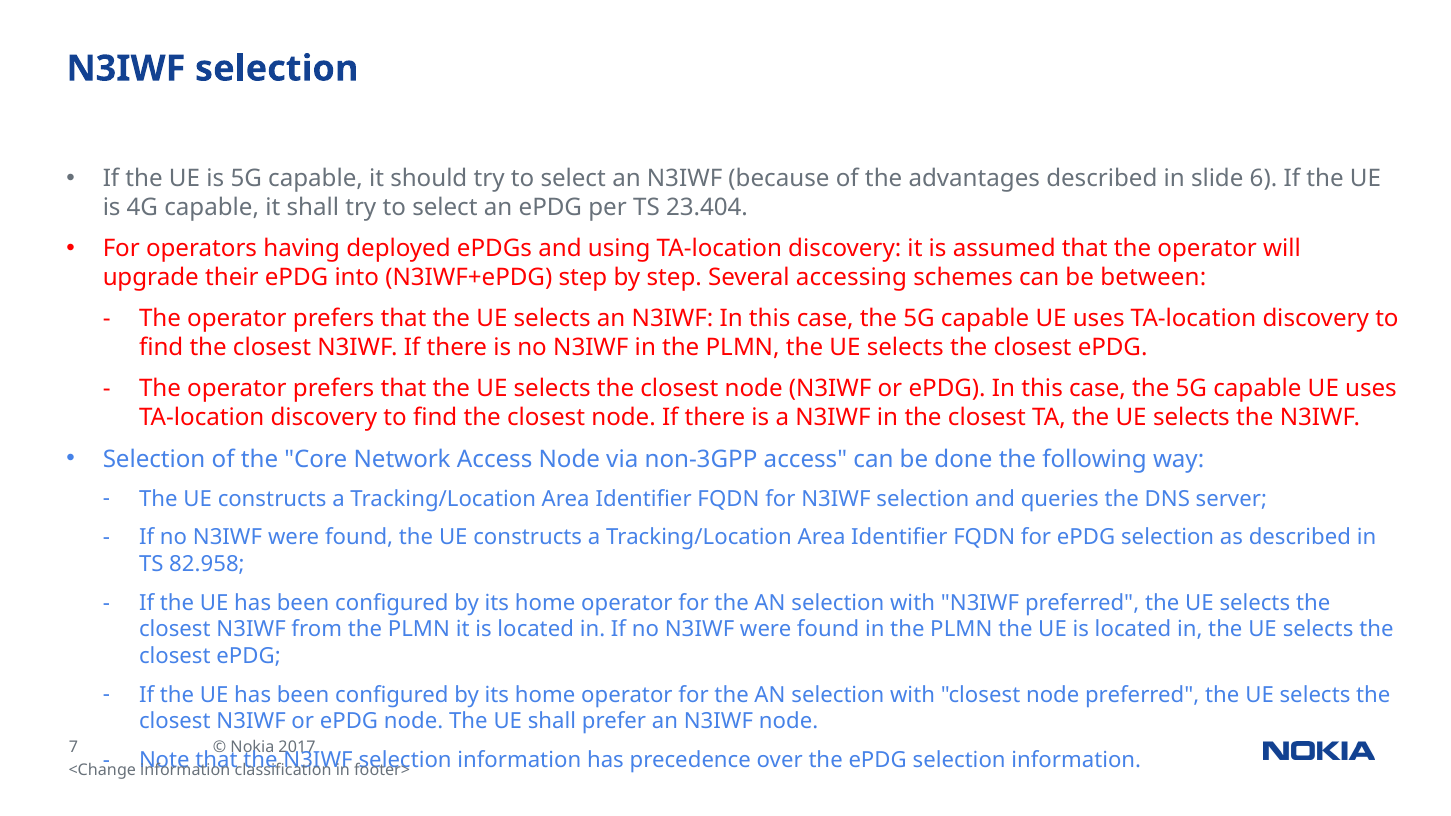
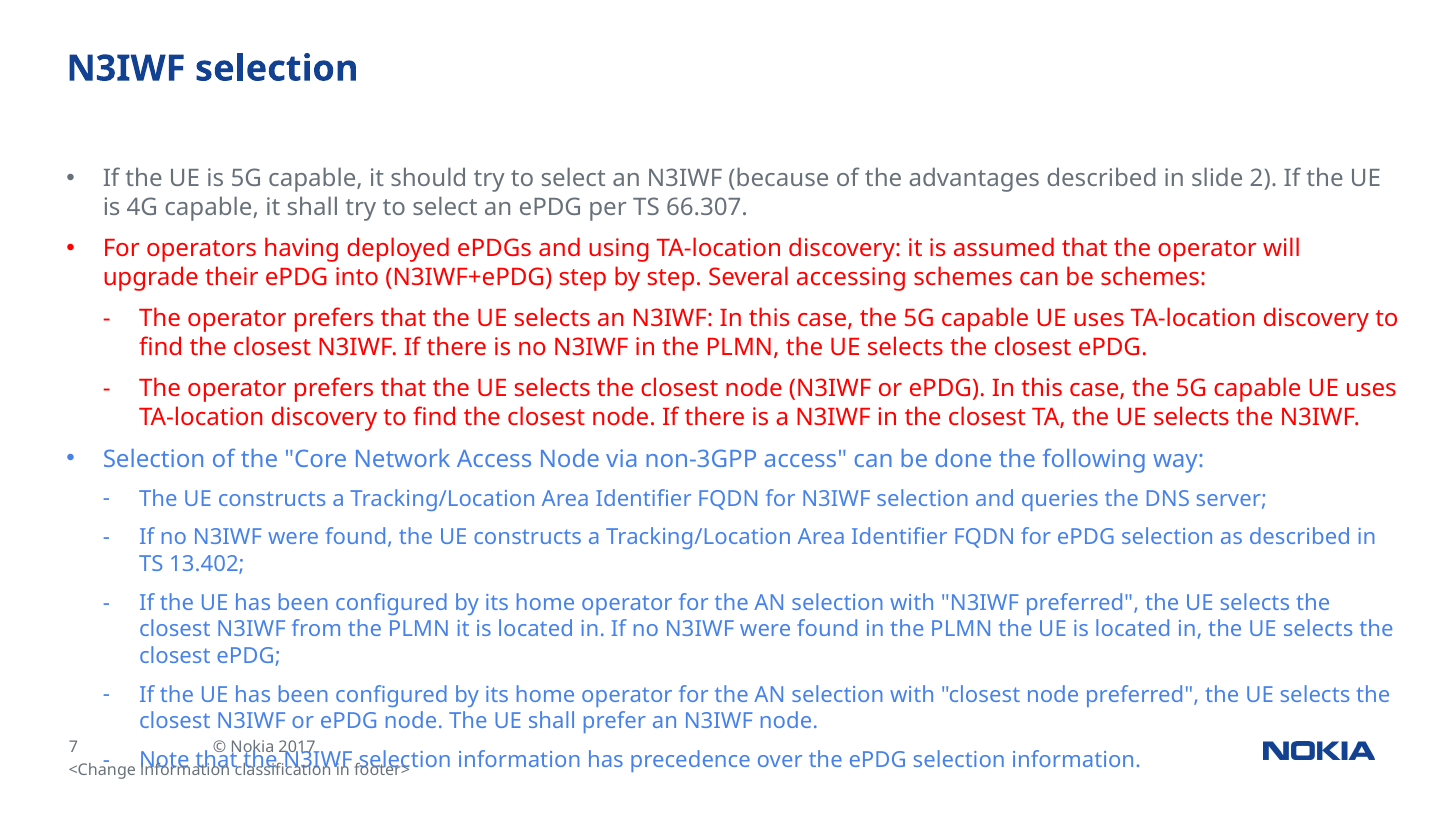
6: 6 -> 2
23.404: 23.404 -> 66.307
be between: between -> schemes
82.958: 82.958 -> 13.402
